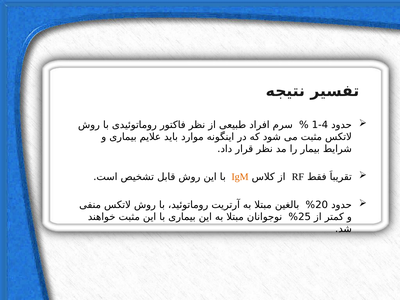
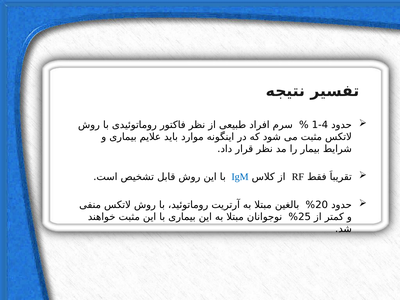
IgM colour: orange -> blue
